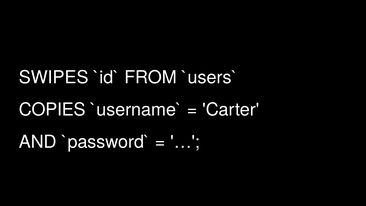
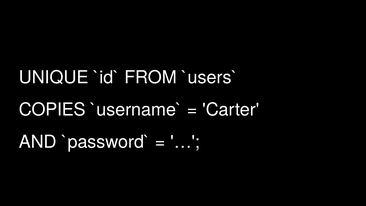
SWIPES: SWIPES -> UNIQUE
